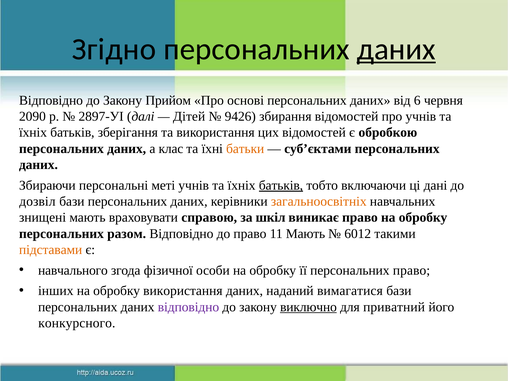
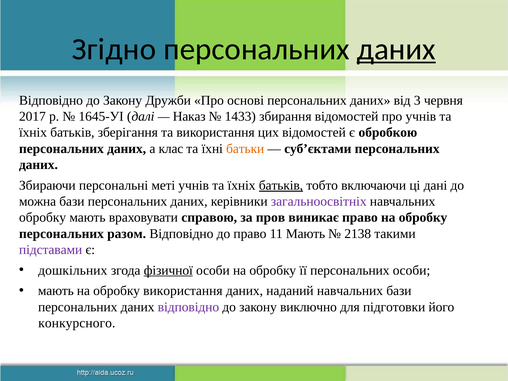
Прийом: Прийом -> Дружби
6: 6 -> 3
2090: 2090 -> 2017
2897-УІ: 2897-УІ -> 1645-УІ
Дітей: Дітей -> Наказ
9426: 9426 -> 1433
дозвіл: дозвіл -> можна
загальноосвітніх colour: orange -> purple
знищені at (43, 217): знищені -> обробку
шкіл: шкіл -> пров
6012: 6012 -> 2138
підставами colour: orange -> purple
навчального: навчального -> дошкільних
фізичної underline: none -> present
персональних право: право -> особи
інших at (56, 291): інших -> мають
наданий вимагатися: вимагатися -> навчальних
виключно underline: present -> none
приватний: приватний -> підготовки
